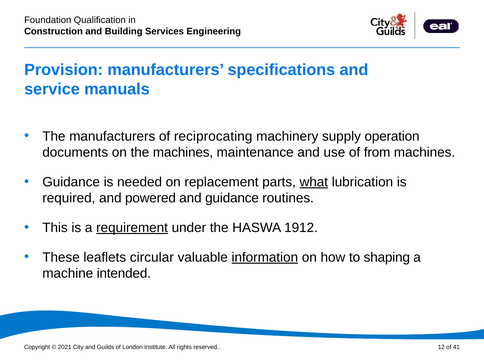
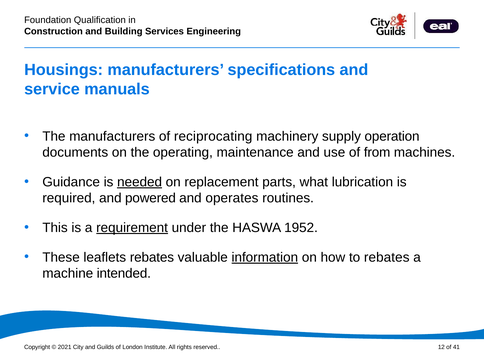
Provision: Provision -> Housings
the machines: machines -> operating
needed underline: none -> present
what underline: present -> none
and guidance: guidance -> operates
1912: 1912 -> 1952
leaflets circular: circular -> rebates
to shaping: shaping -> rebates
